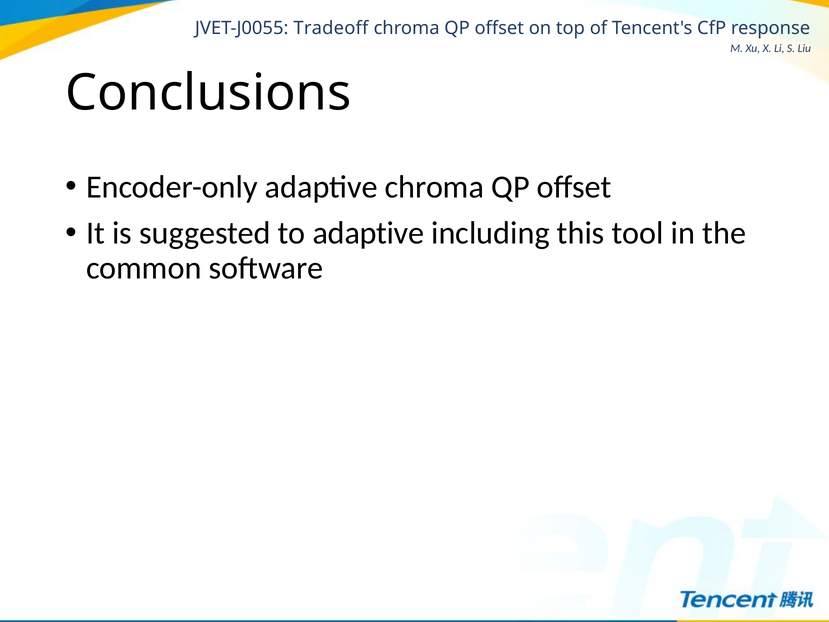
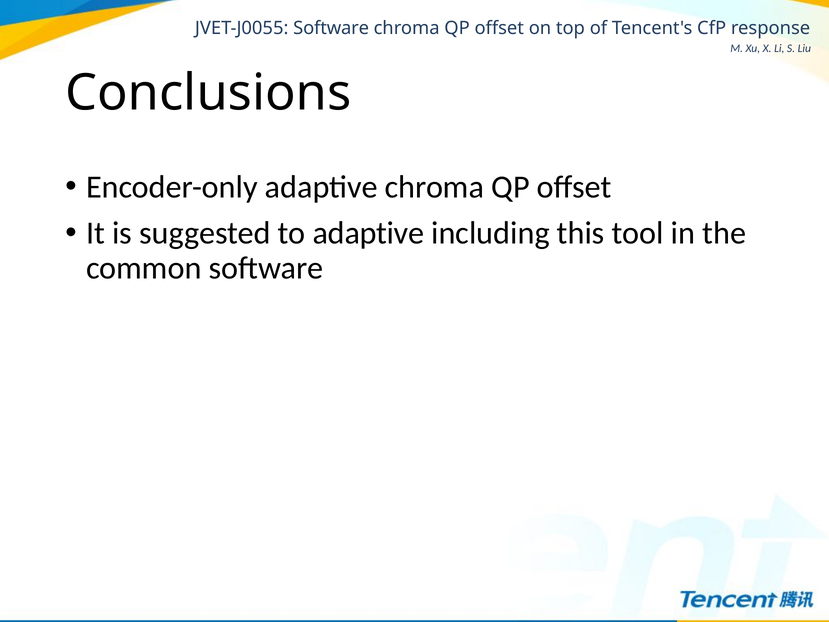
Tradeoff at (331, 28): Tradeoff -> Software
